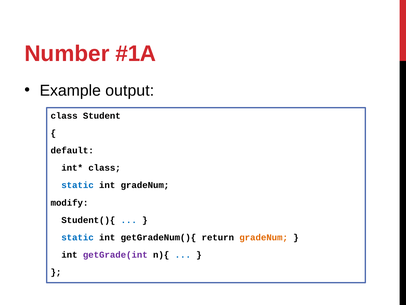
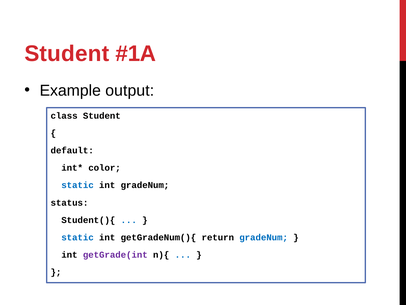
Number at (67, 54): Number -> Student
class at (105, 168): class -> color
modify: modify -> status
gradeNum at (264, 237) colour: orange -> blue
